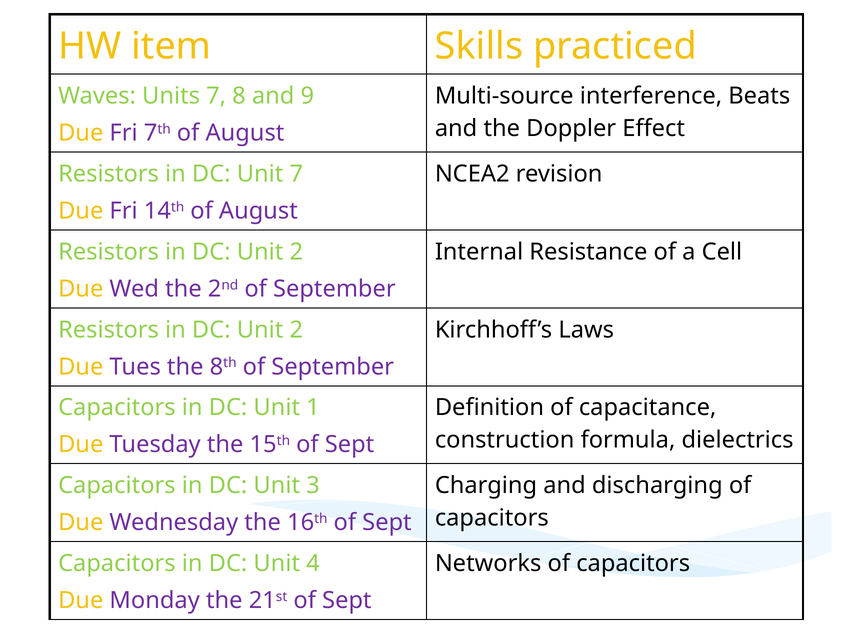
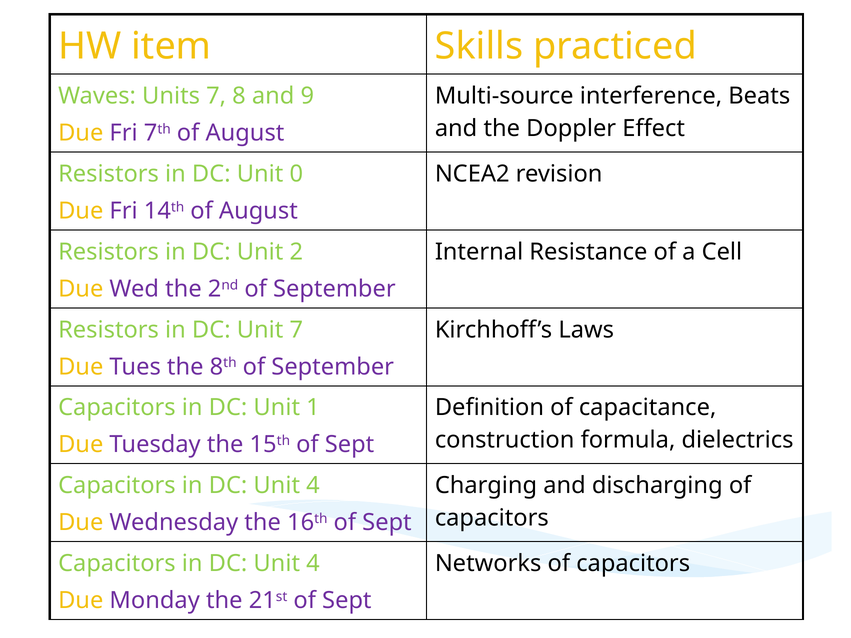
Unit 7: 7 -> 0
2 at (296, 330): 2 -> 7
3 at (313, 486): 3 -> 4
